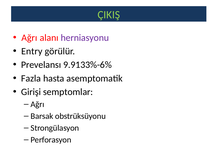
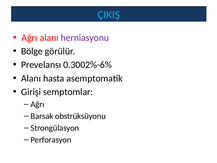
ÇIKIŞ colour: light green -> light blue
Entry: Entry -> Bölge
9.9133%-6%: 9.9133%-6% -> 0.3002%-6%
Fazla at (31, 78): Fazla -> Alanı
